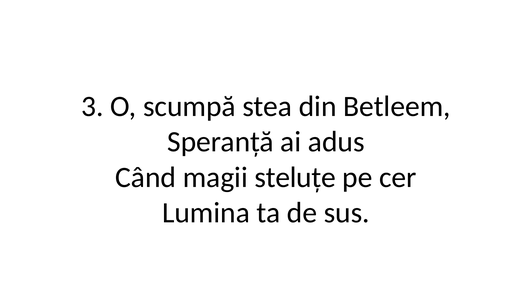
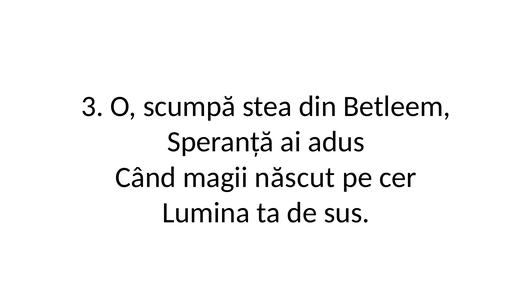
steluțe: steluțe -> născut
